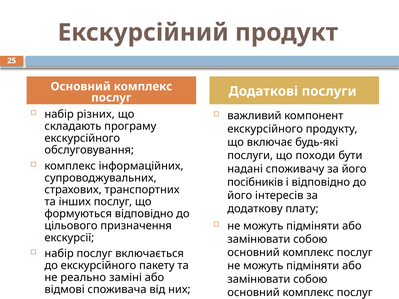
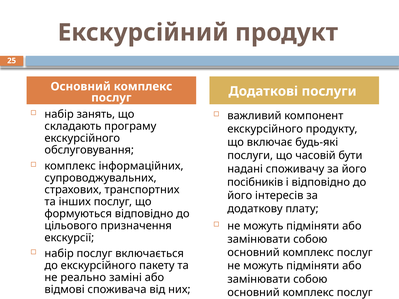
різних: різних -> занять
походи: походи -> часовій
